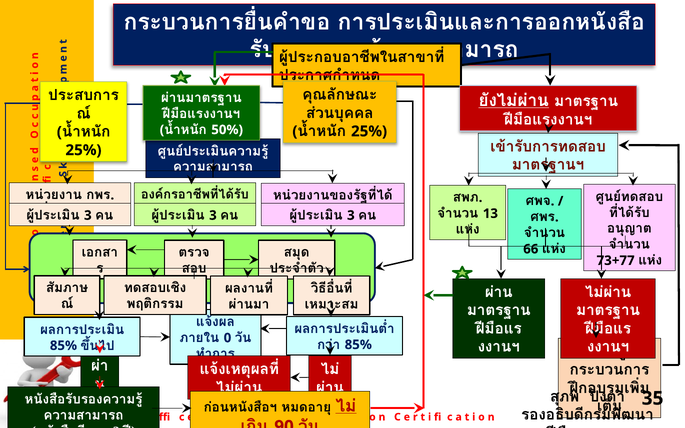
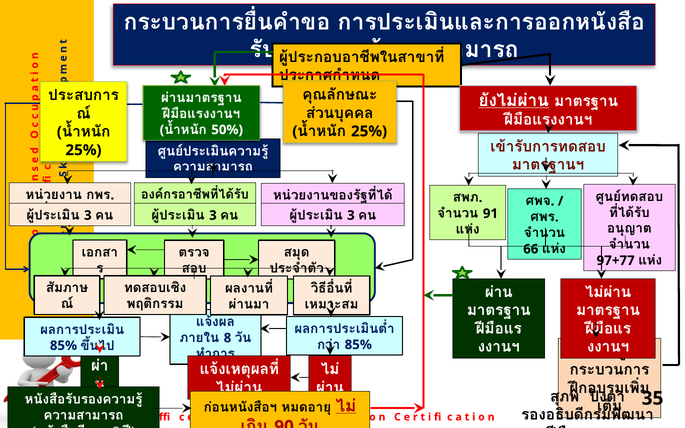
13: 13 -> 91
73+77: 73+77 -> 97+77
0: 0 -> 8
